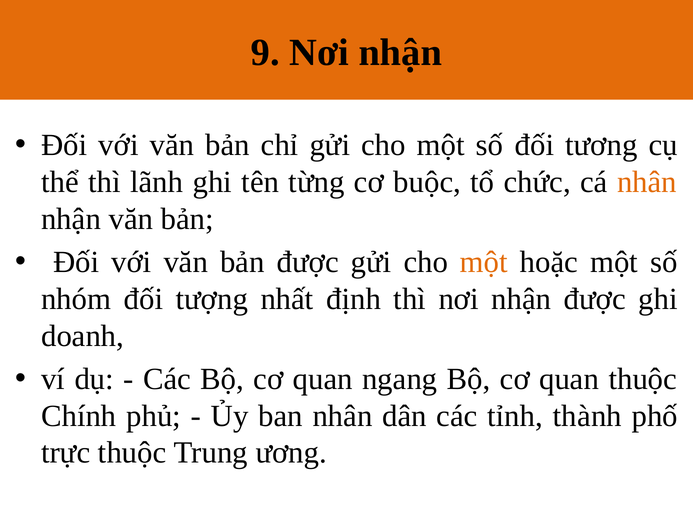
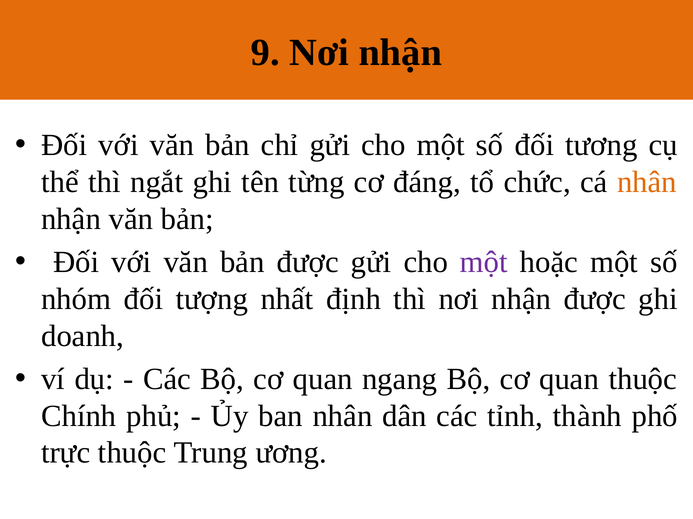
lãnh: lãnh -> ngắt
buộc: buộc -> đáng
một at (484, 262) colour: orange -> purple
